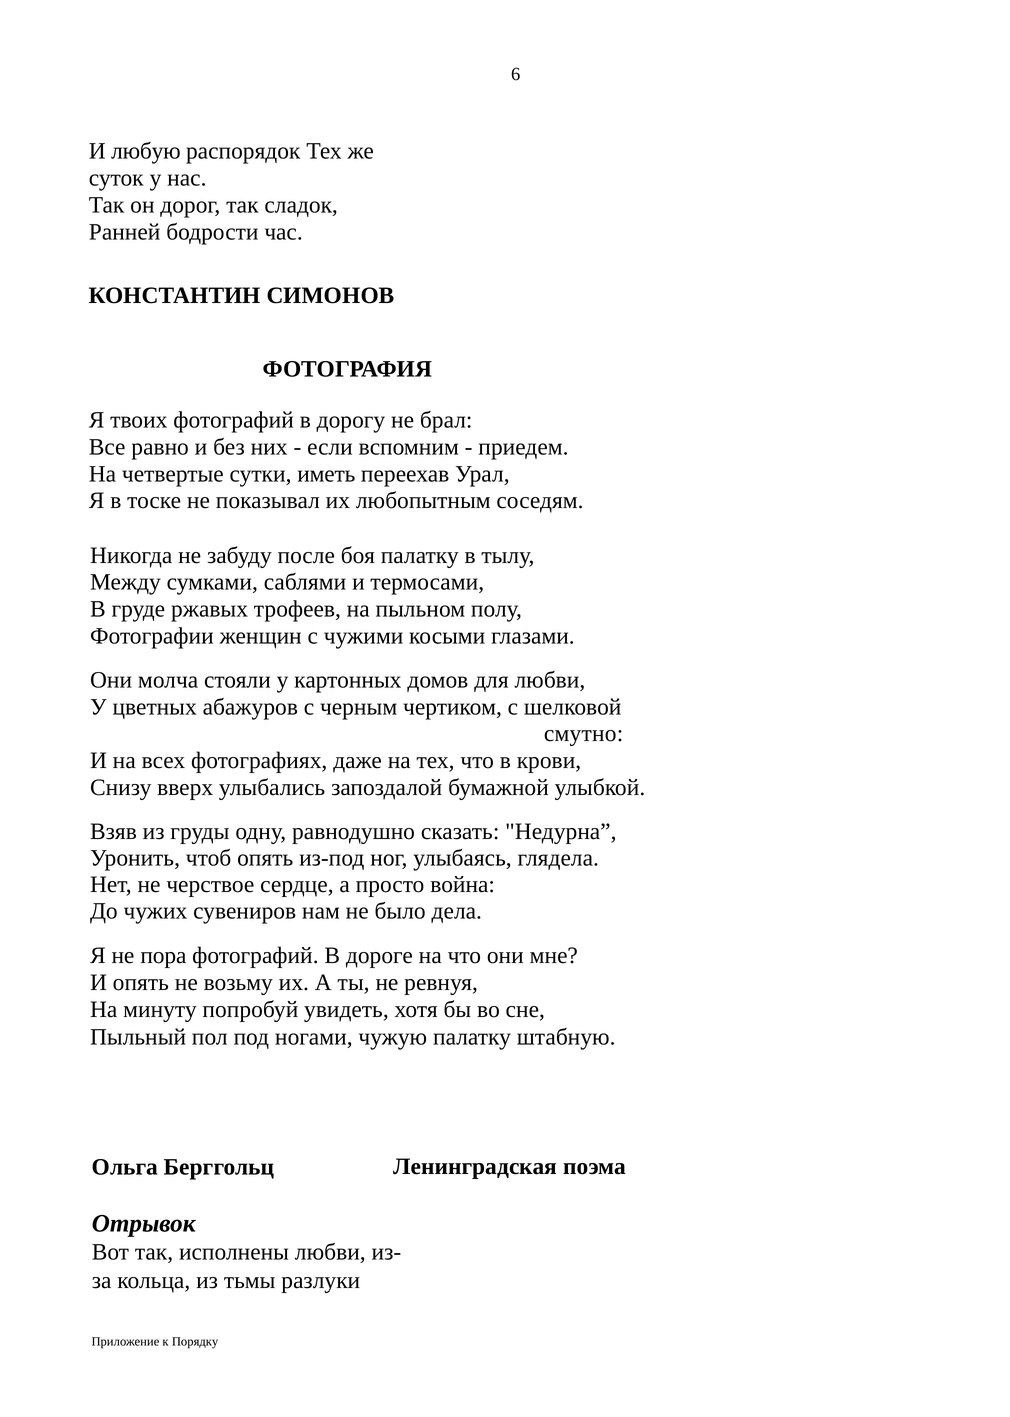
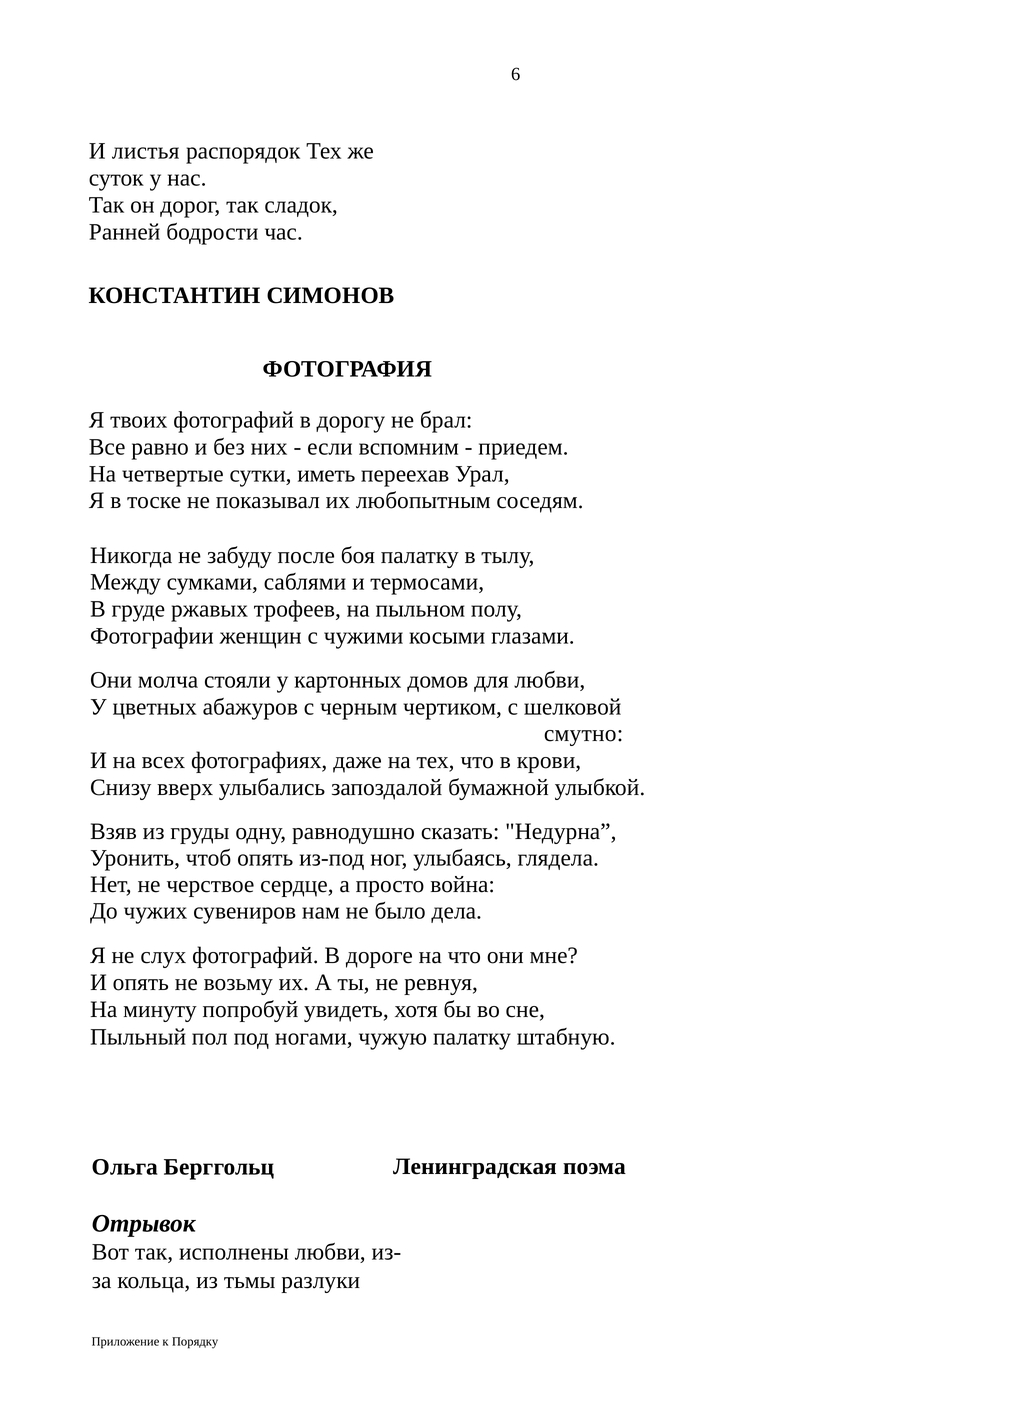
любую: любую -> листья
пора: пора -> слух
